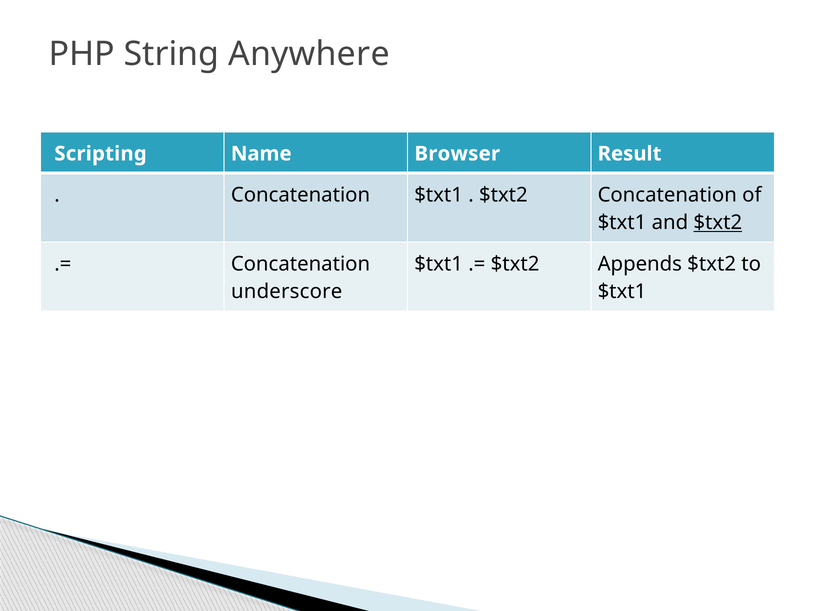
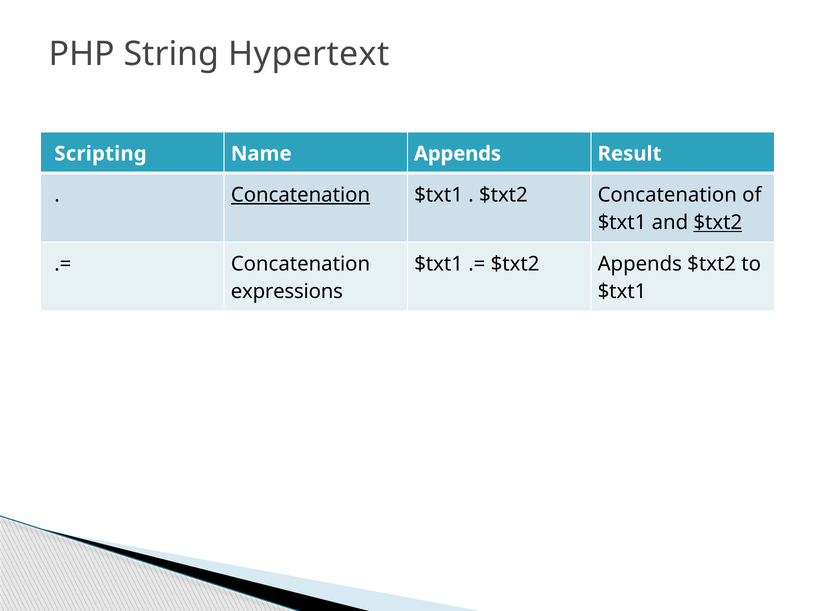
Anywhere: Anywhere -> Hypertext
Name Browser: Browser -> Appends
Concatenation at (301, 195) underline: none -> present
underscore: underscore -> expressions
